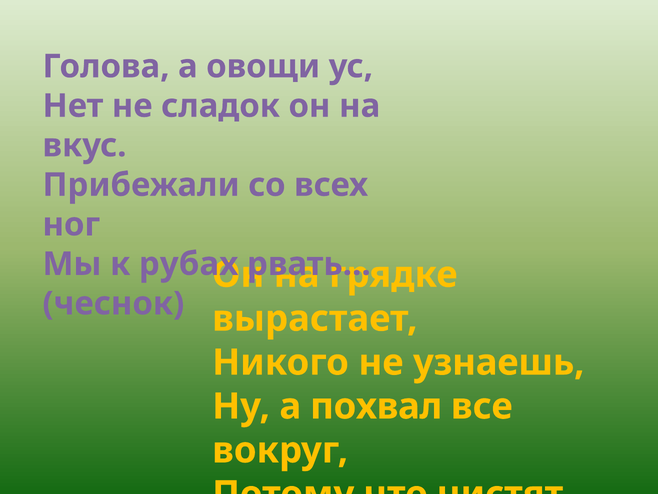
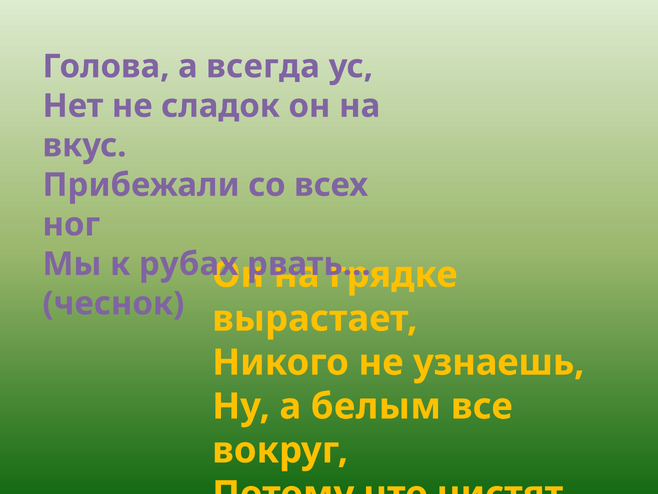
овощи: овощи -> всегда
похвал: похвал -> белым
